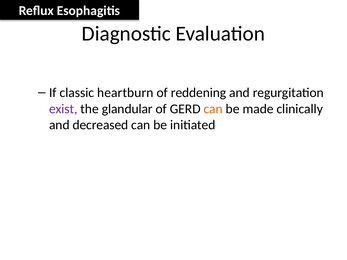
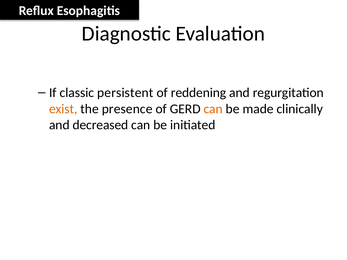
heartburn: heartburn -> persistent
exist colour: purple -> orange
glandular: glandular -> presence
